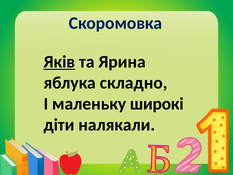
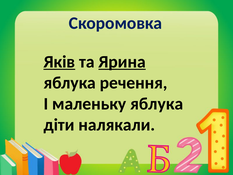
Ярина underline: none -> present
складно: складно -> речення
маленьку широкі: широкі -> яблука
